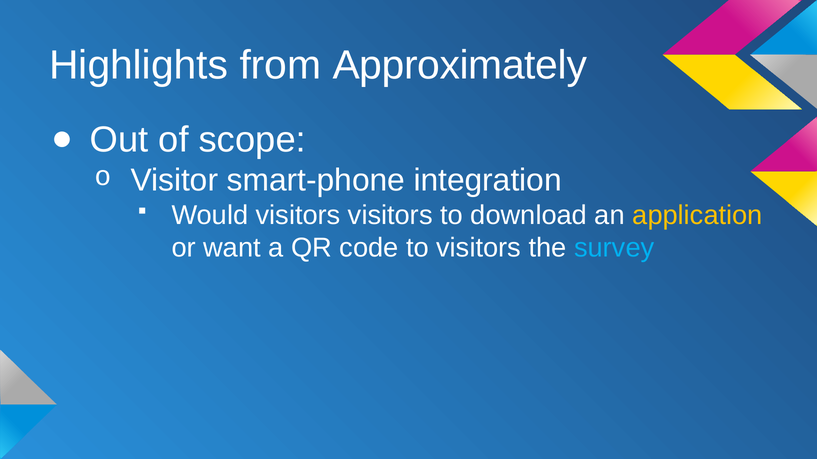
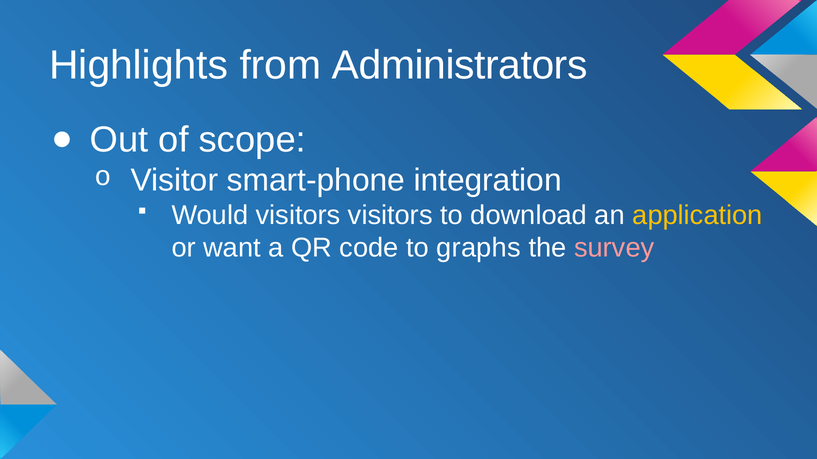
Approximately: Approximately -> Administrators
to visitors: visitors -> graphs
survey colour: light blue -> pink
